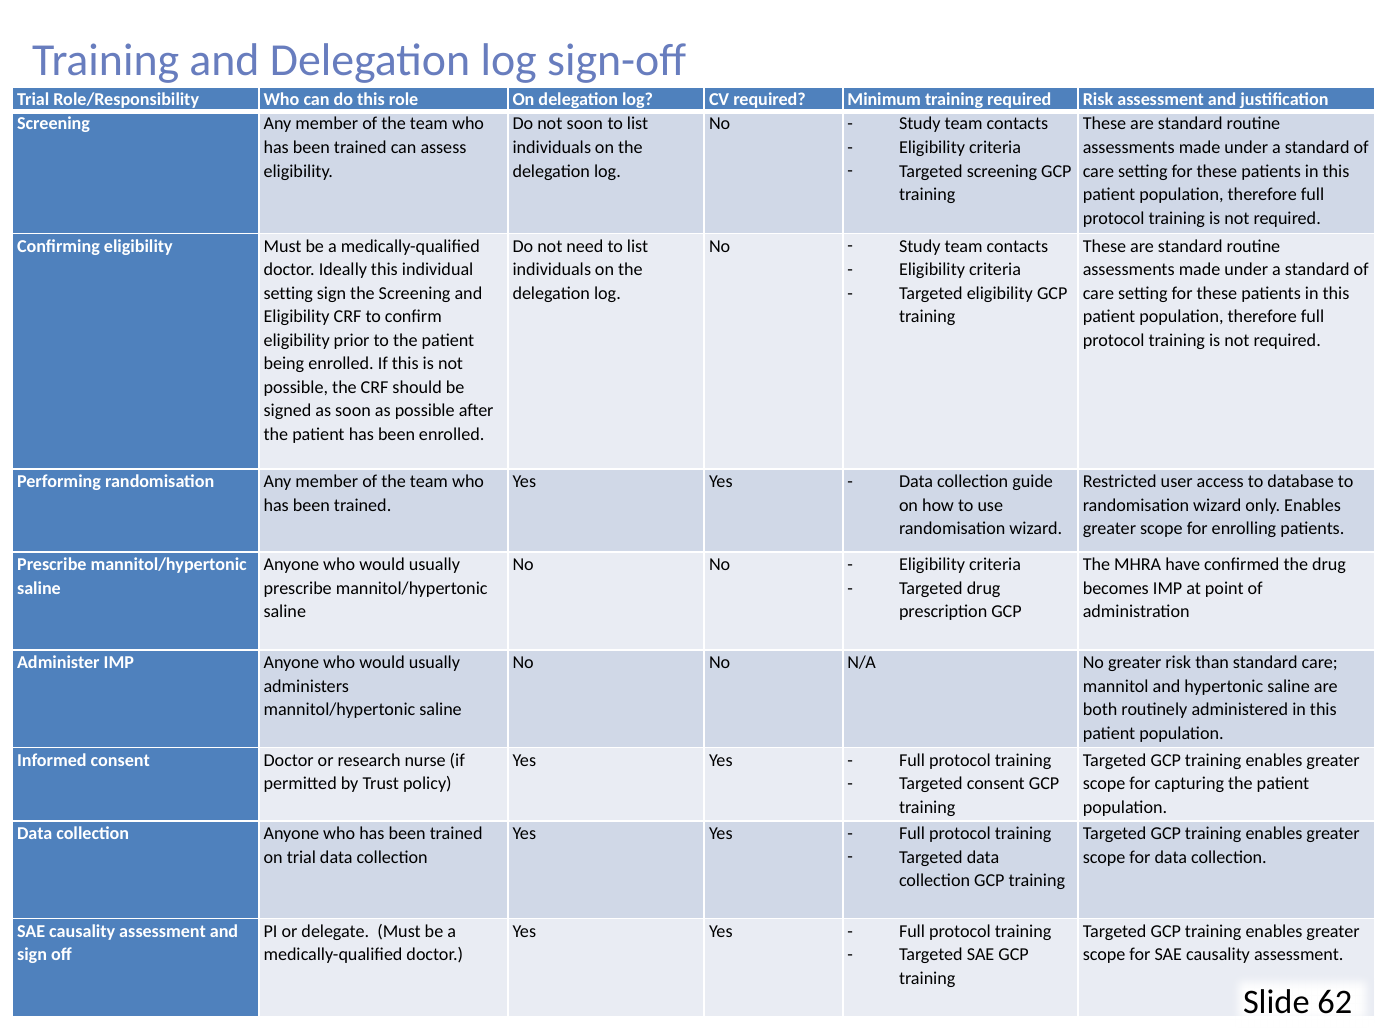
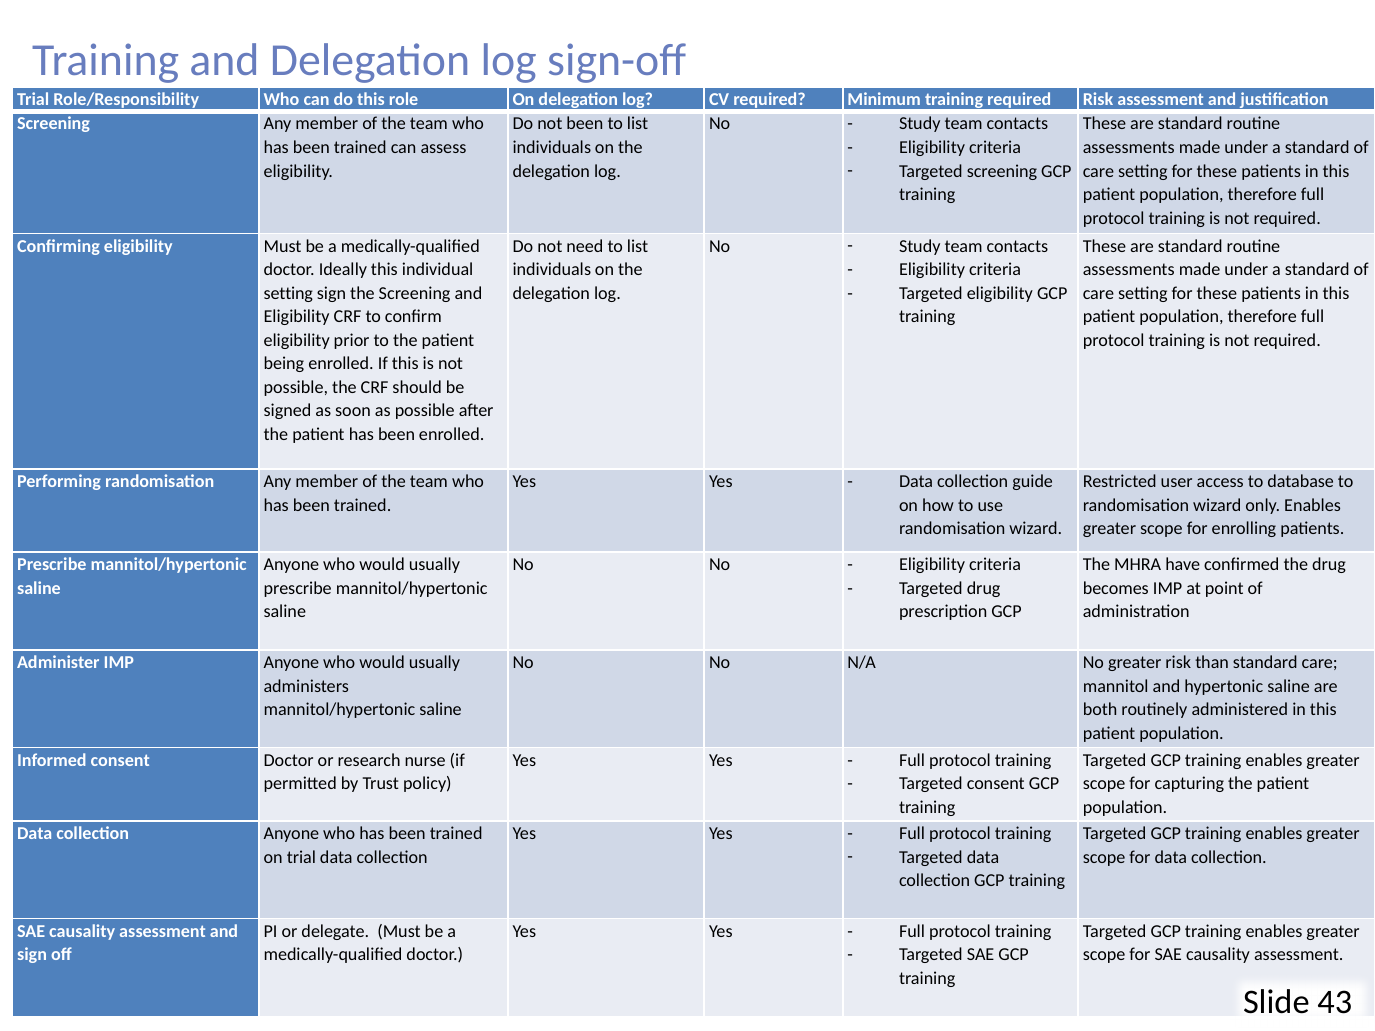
not soon: soon -> been
62: 62 -> 43
